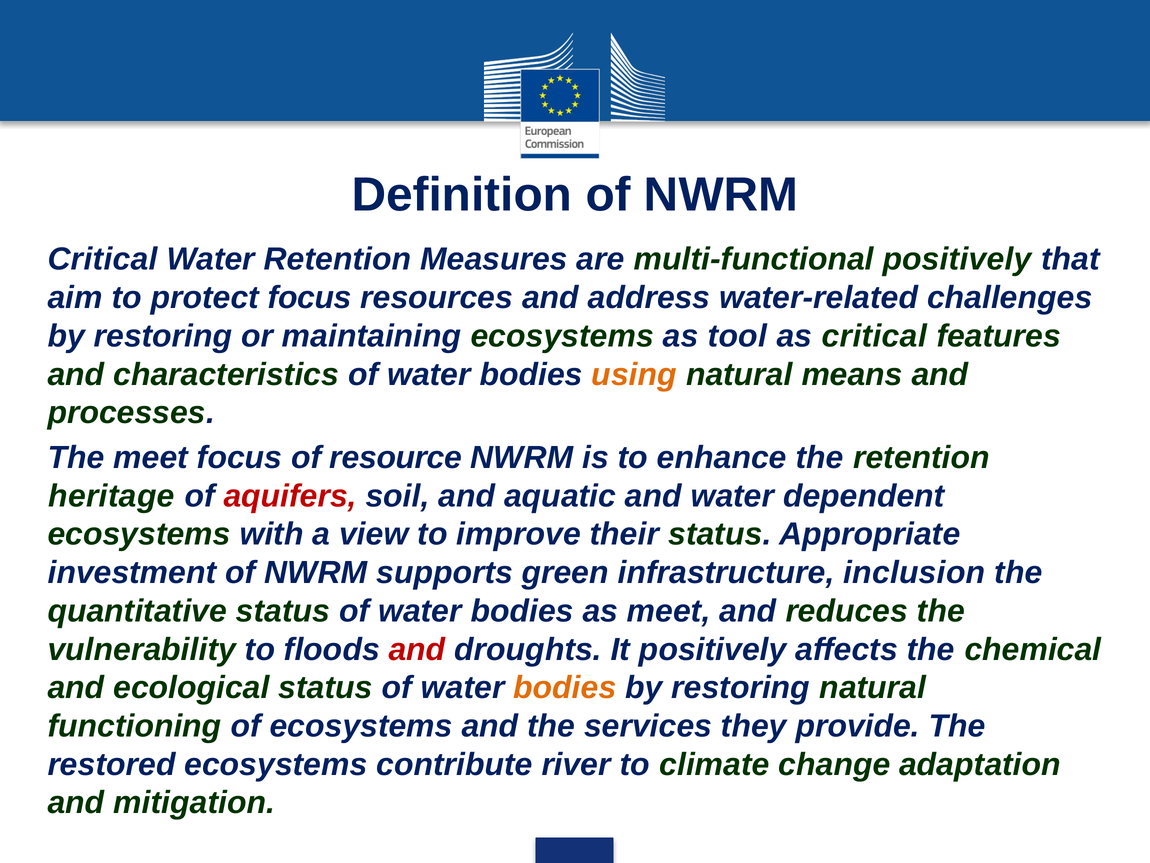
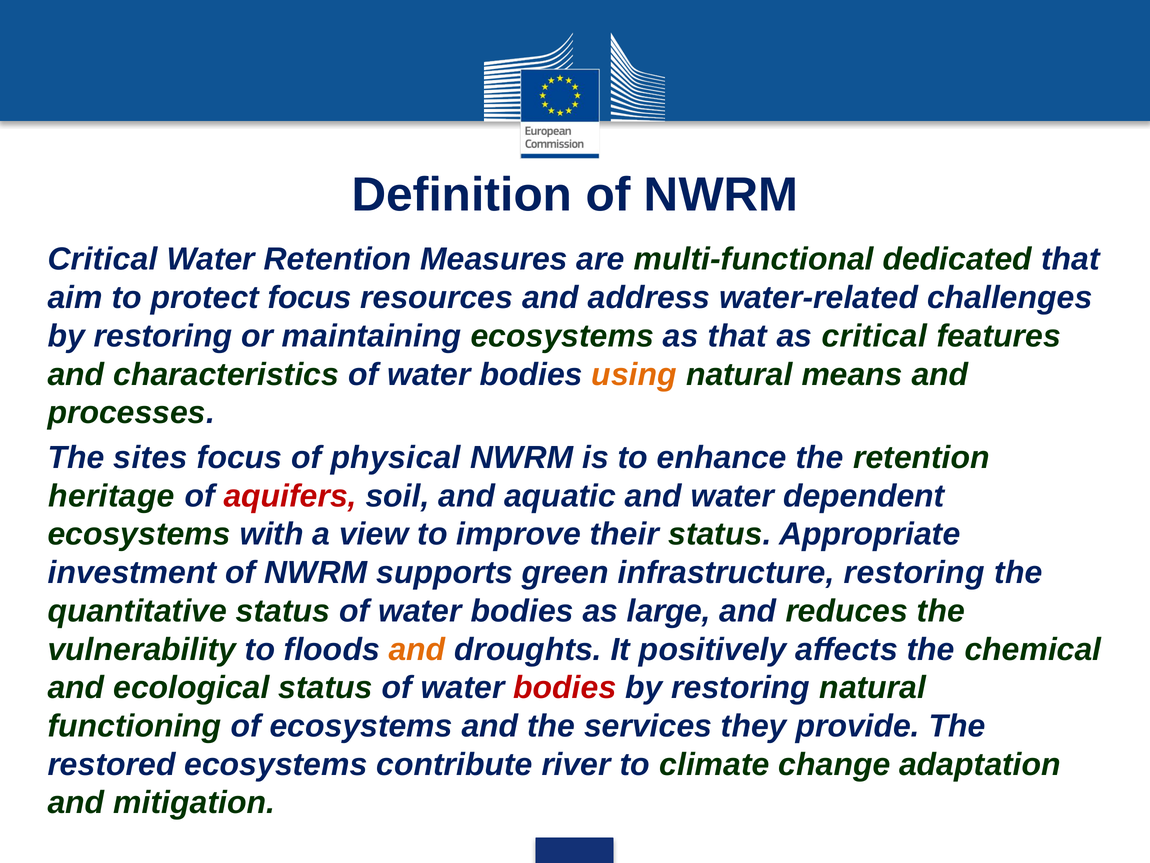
multi-functional positively: positively -> dedicated
as tool: tool -> that
The meet: meet -> sites
resource: resource -> physical
infrastructure inclusion: inclusion -> restoring
as meet: meet -> large
and at (417, 649) colour: red -> orange
bodies at (565, 687) colour: orange -> red
